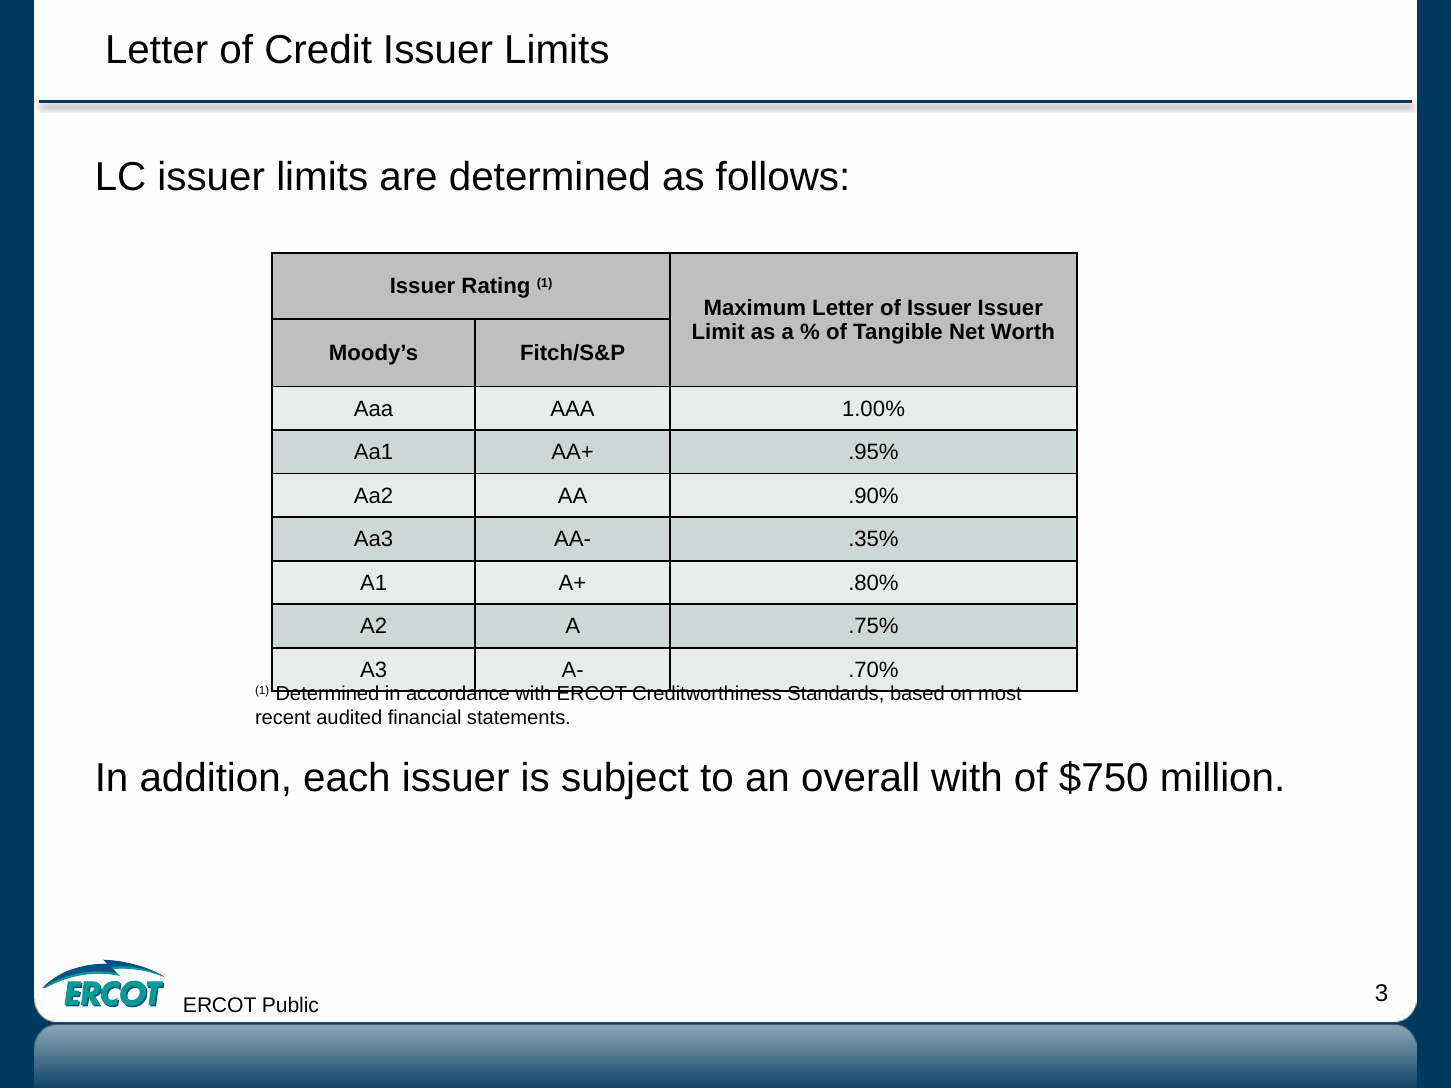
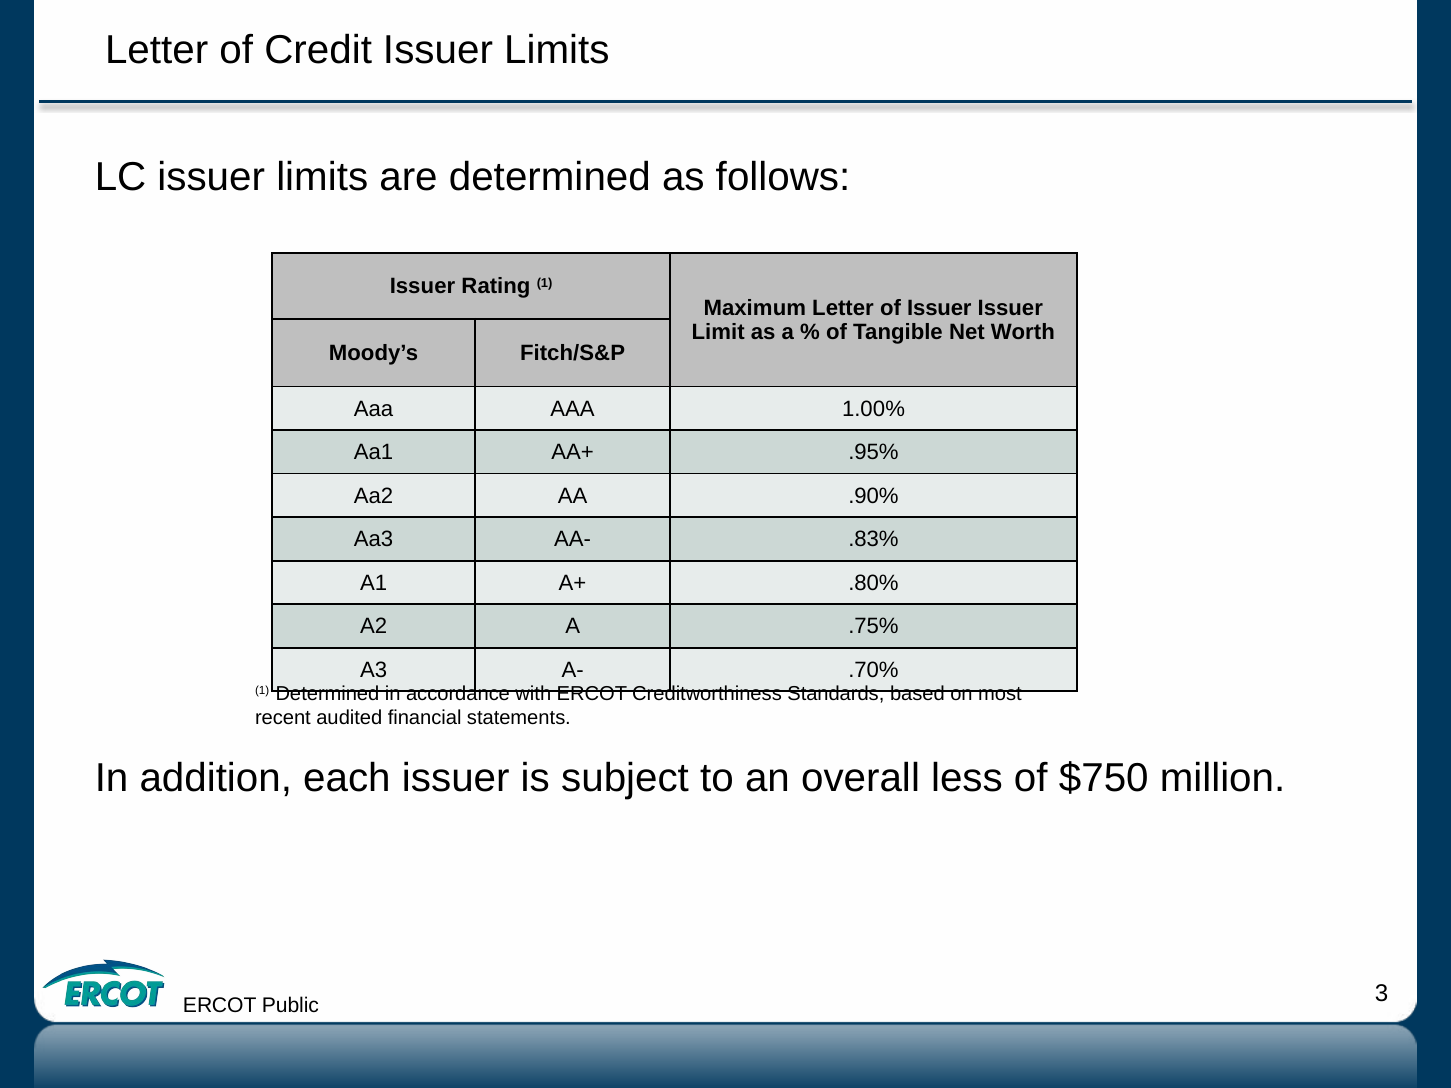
.35%: .35% -> .83%
overall with: with -> less
